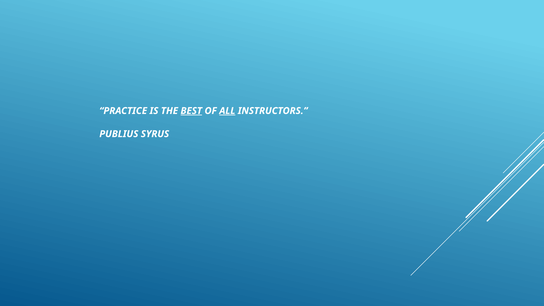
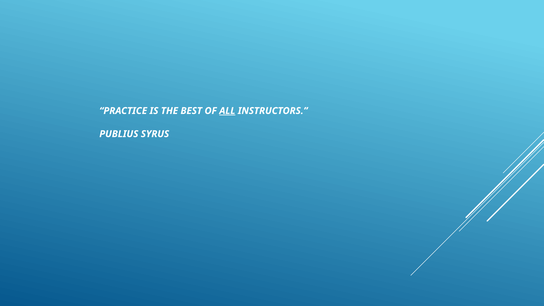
BEST underline: present -> none
